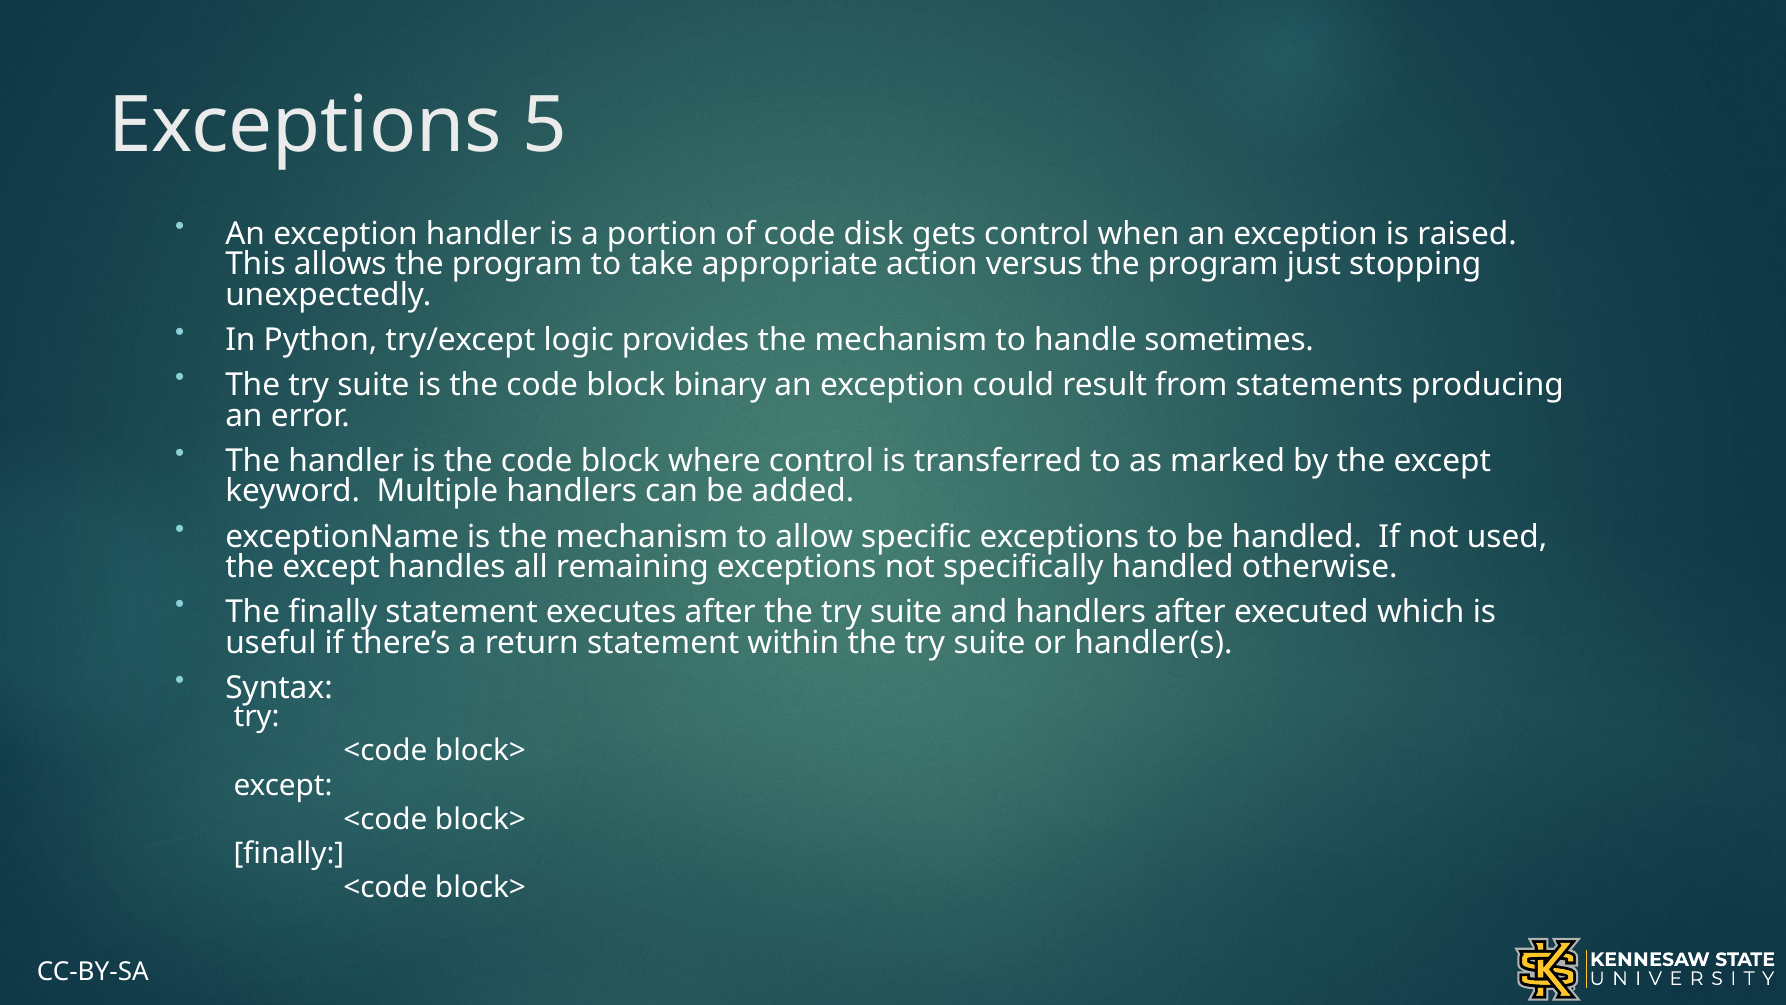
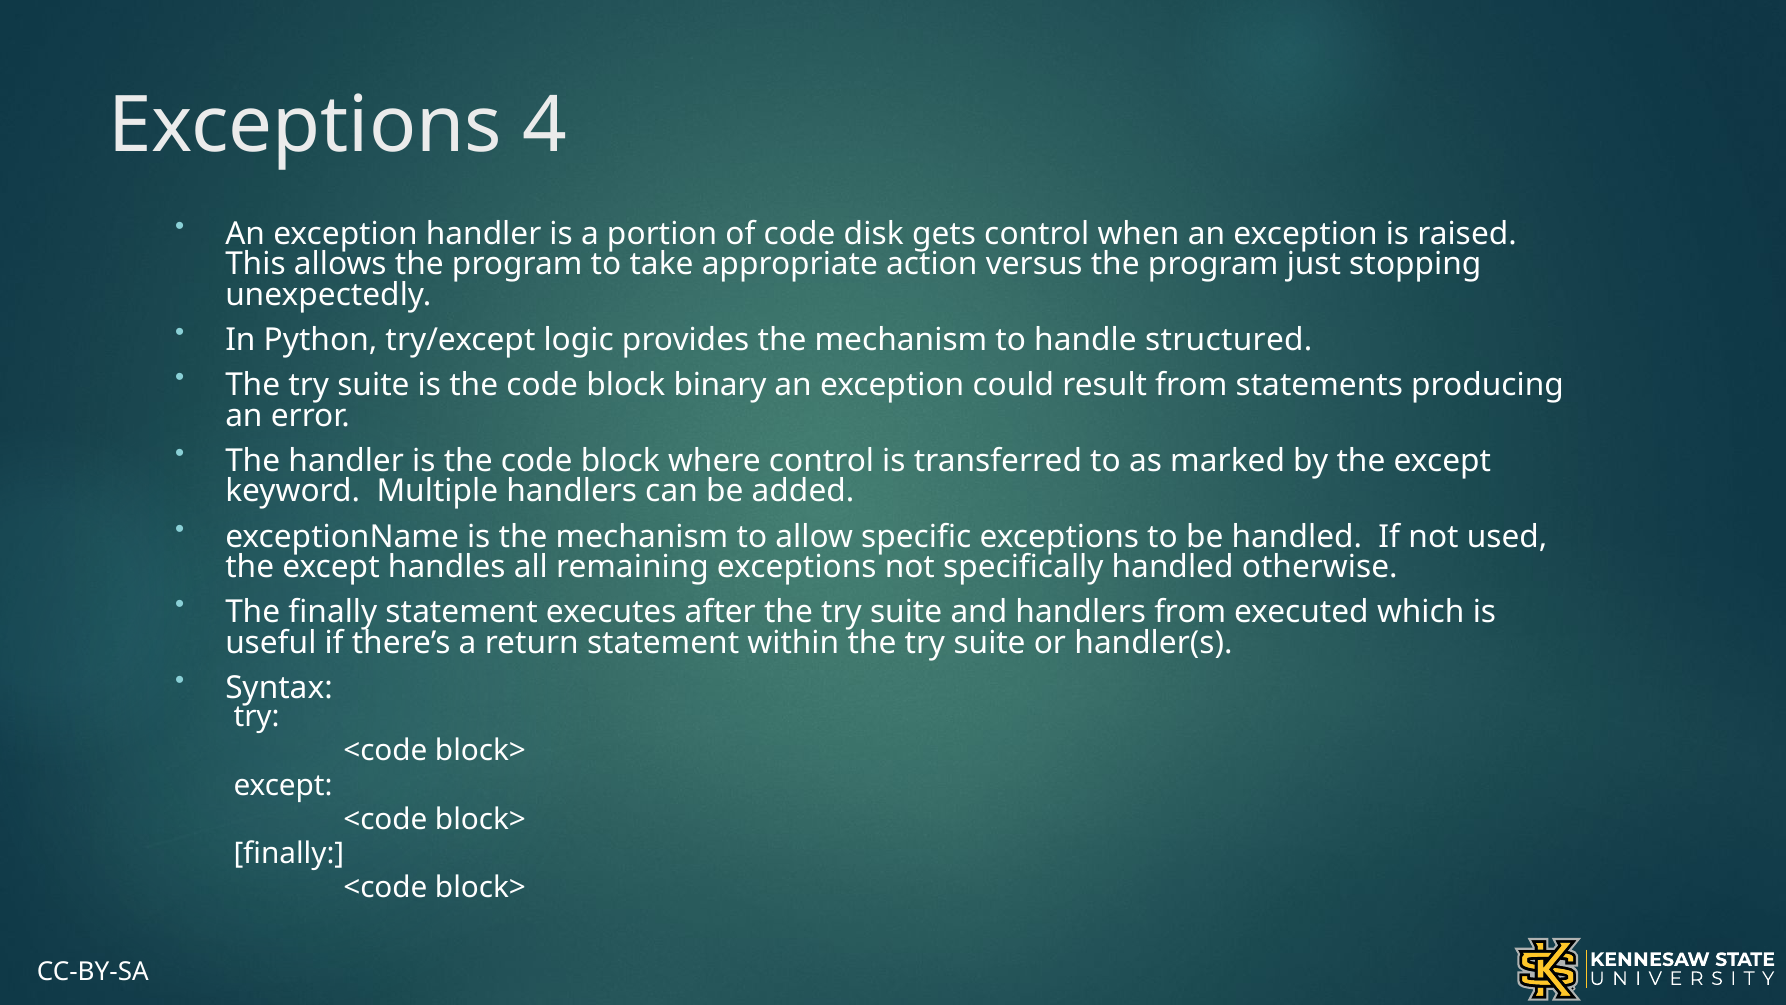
5: 5 -> 4
sometimes: sometimes -> structured
handlers after: after -> from
